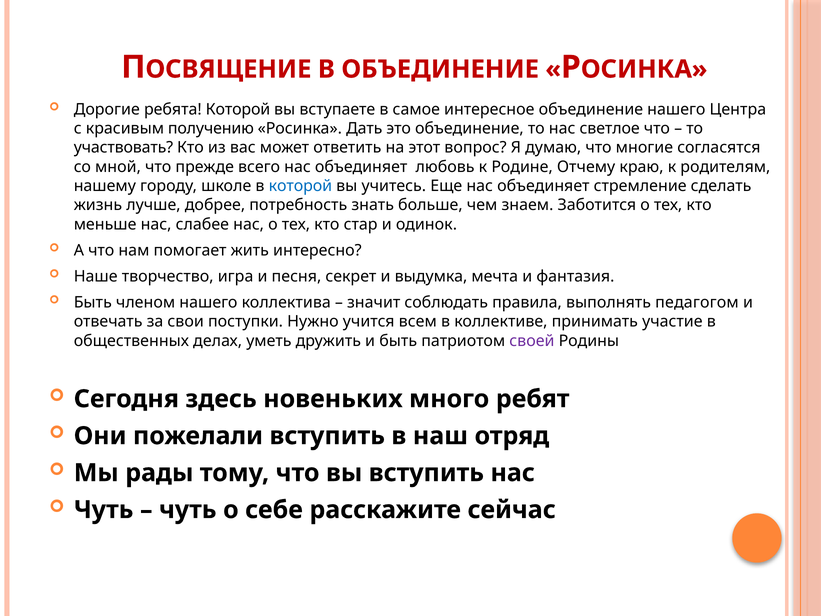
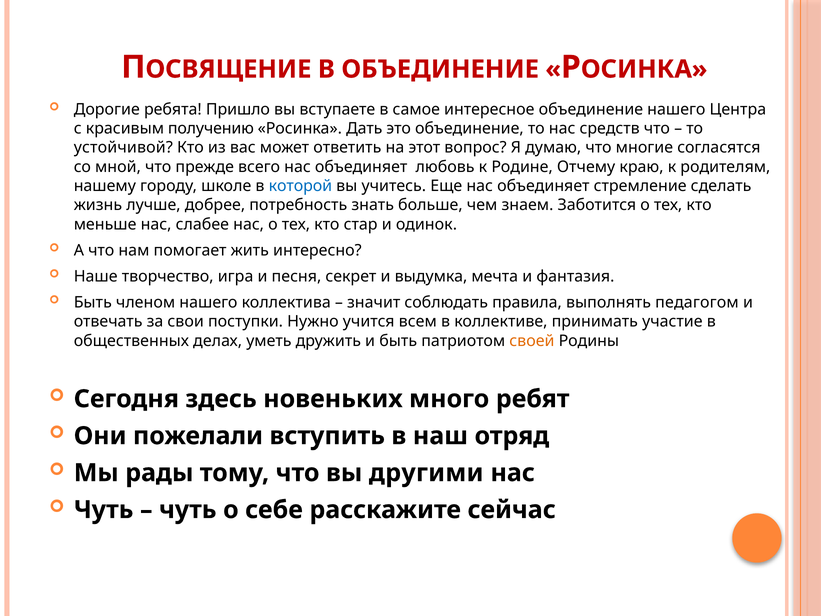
ребята Которой: Которой -> Пришло
светлое: светлое -> средств
участвовать: участвовать -> устойчивой
своей colour: purple -> orange
вы вступить: вступить -> другими
